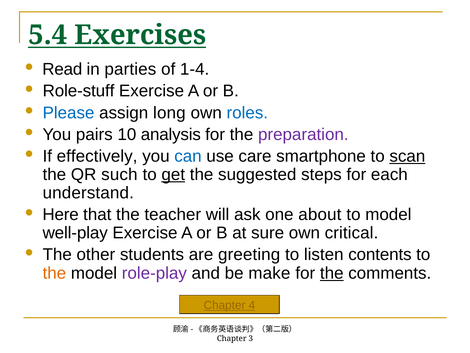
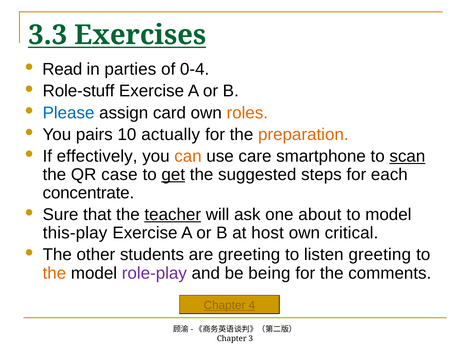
5.4: 5.4 -> 3.3
1-4: 1-4 -> 0-4
long: long -> card
roles colour: blue -> orange
analysis: analysis -> actually
preparation colour: purple -> orange
can colour: blue -> orange
such: such -> case
understand: understand -> concentrate
Here: Here -> Sure
teacher underline: none -> present
well-play: well-play -> this-play
sure: sure -> host
listen contents: contents -> greeting
make: make -> being
the at (332, 273) underline: present -> none
